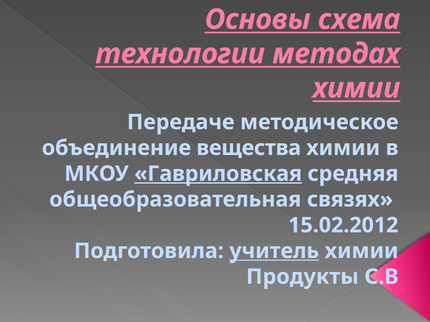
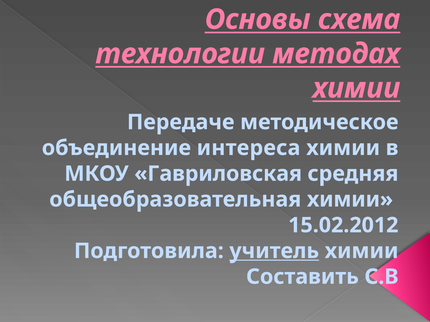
вещества: вещества -> интереса
Гавриловская underline: present -> none
общеобразовательная связях: связях -> химии
Продукты: Продукты -> Составить
